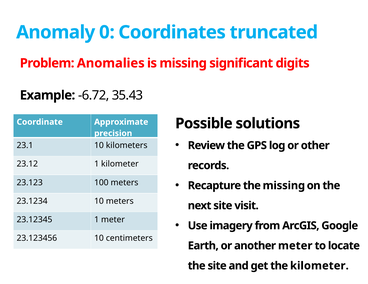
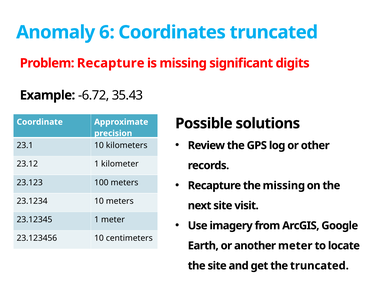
0: 0 -> 6
Problem Anomalies: Anomalies -> Recapture
the kilometer: kilometer -> truncated
